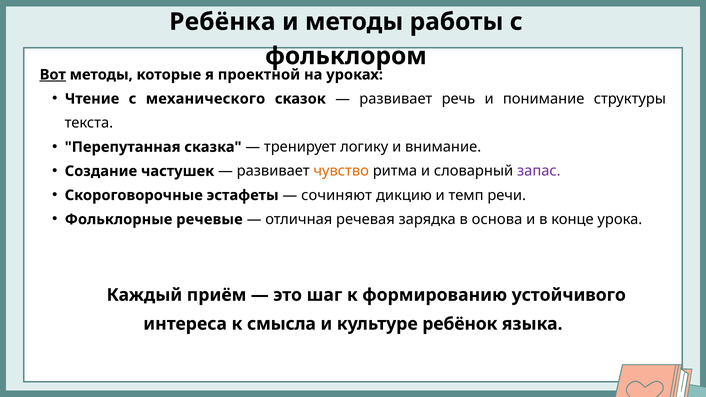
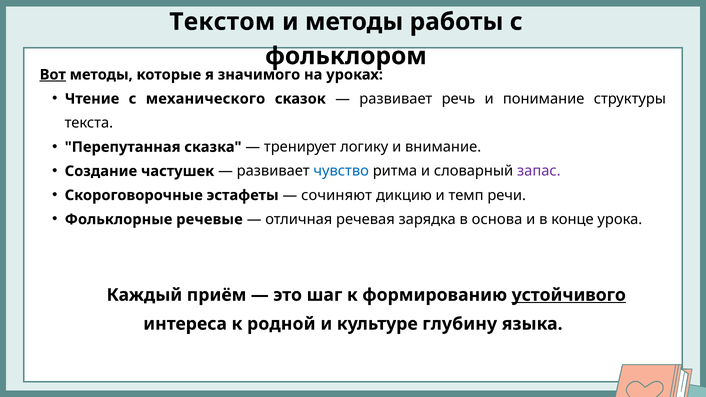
Ребёнка: Ребёнка -> Текстом
проектной: проектной -> значимого
чувство colour: orange -> blue
устойчивого underline: none -> present
смысла: смысла -> родной
ребёнок: ребёнок -> глубину
